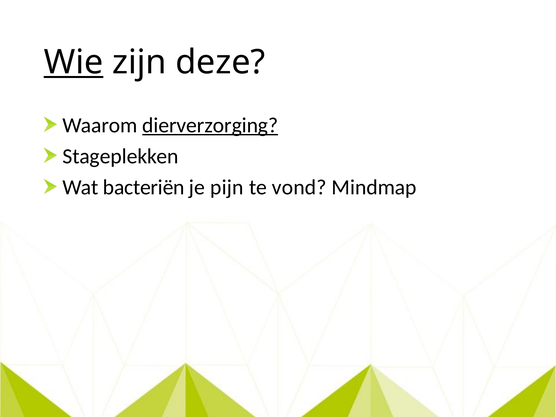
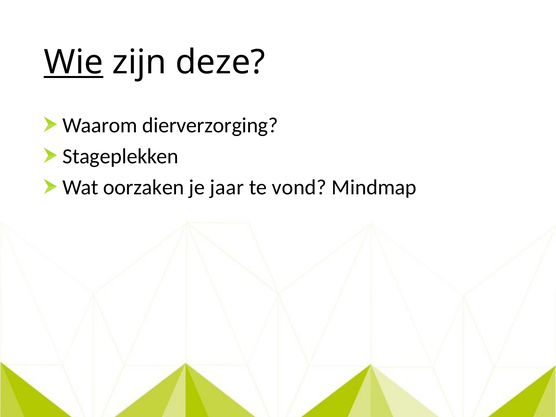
dierverzorging underline: present -> none
bacteriën: bacteriën -> oorzaken
pijn: pijn -> jaar
